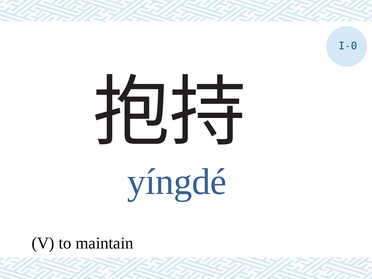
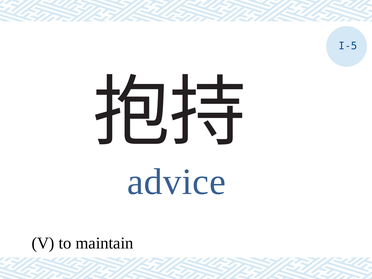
I-0: I-0 -> I-5
yíngdé: yíngdé -> advice
